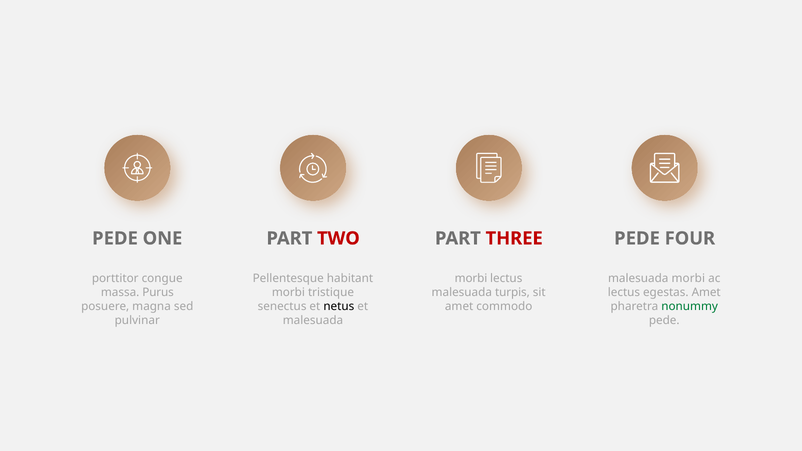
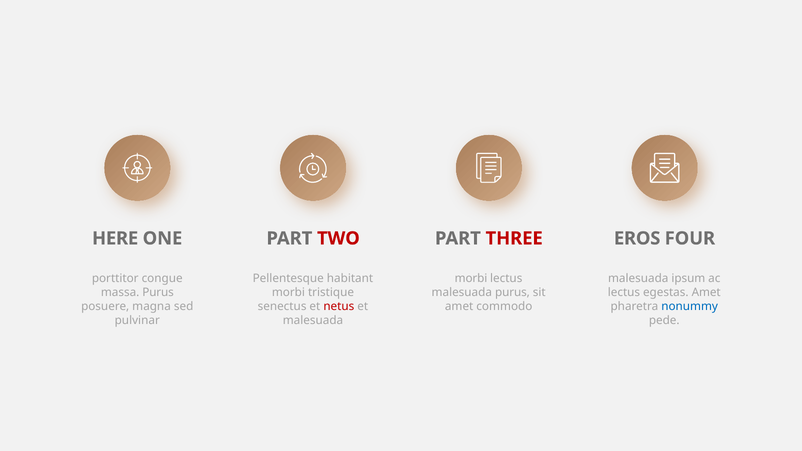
PEDE at (115, 238): PEDE -> HERE
ONE PEDE: PEDE -> EROS
malesuada morbi: morbi -> ipsum
malesuada turpis: turpis -> purus
netus colour: black -> red
nonummy colour: green -> blue
